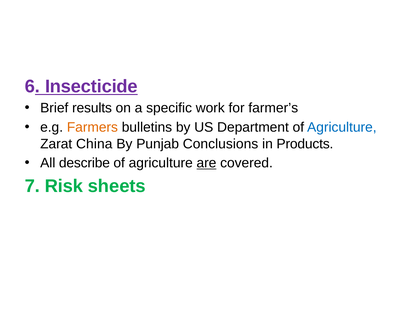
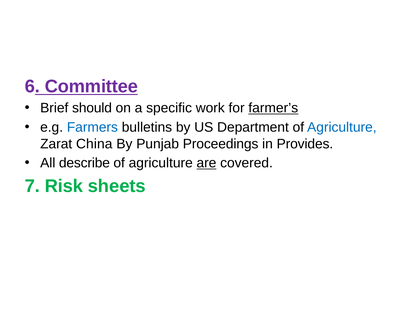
Insecticide: Insecticide -> Committee
results: results -> should
farmer’s underline: none -> present
Farmers colour: orange -> blue
Conclusions: Conclusions -> Proceedings
Products: Products -> Provides
